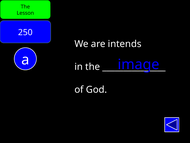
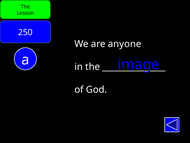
intends: intends -> anyone
